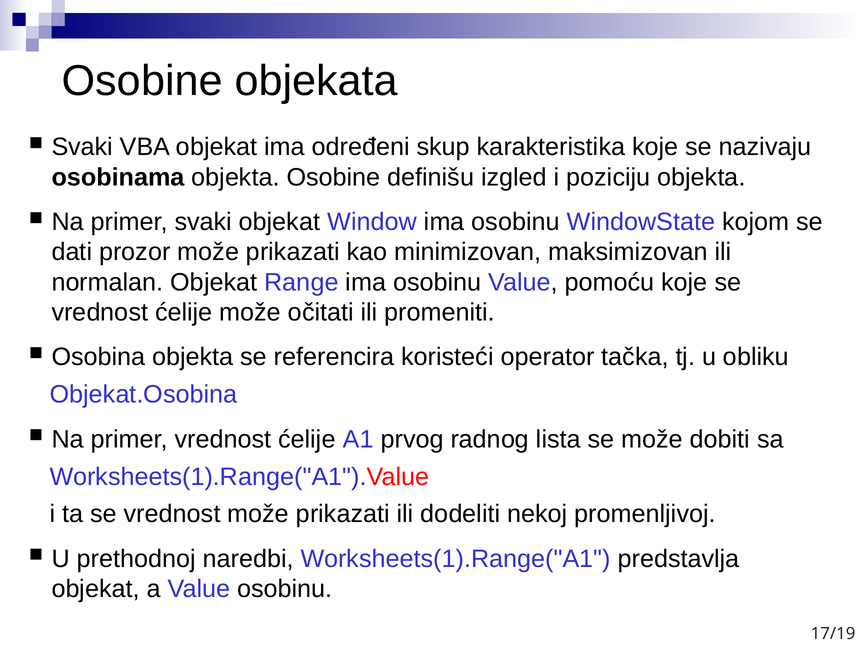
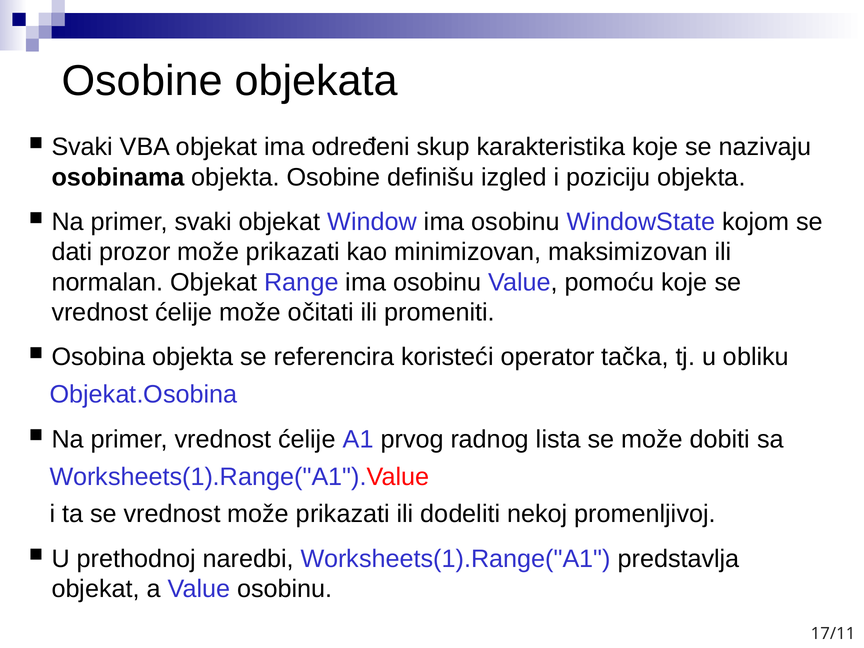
17/19: 17/19 -> 17/11
